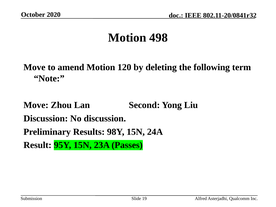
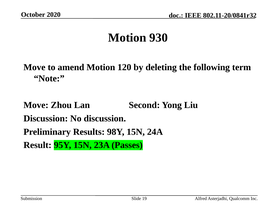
498: 498 -> 930
